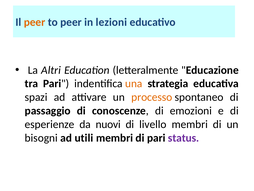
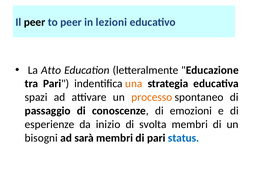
peer at (35, 22) colour: orange -> black
Altri: Altri -> Atto
nuovi: nuovi -> inizio
livello: livello -> svolta
utili: utili -> sarà
status colour: purple -> blue
